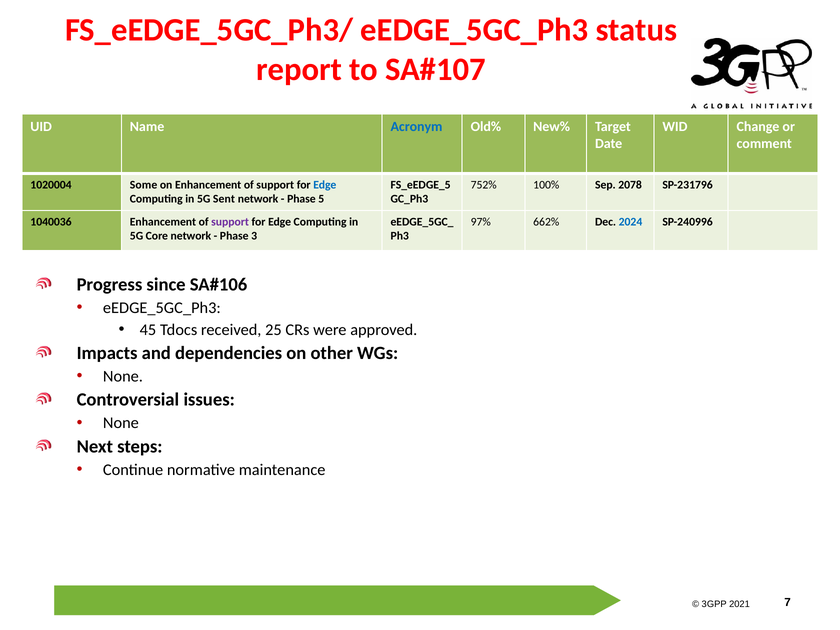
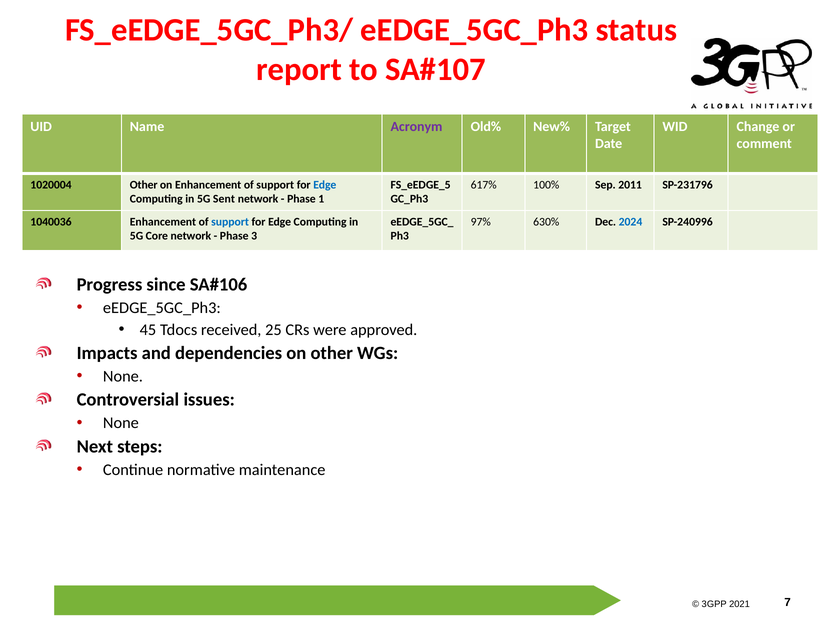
Acronym colour: blue -> purple
1020004 Some: Some -> Other
752%: 752% -> 617%
2078: 2078 -> 2011
5: 5 -> 1
support at (230, 222) colour: purple -> blue
662%: 662% -> 630%
